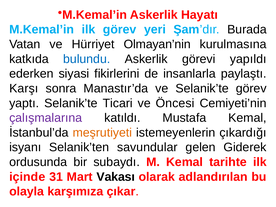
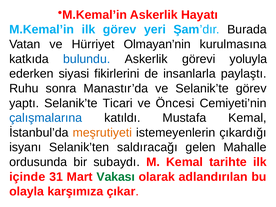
yapıldı: yapıldı -> yoluyla
Karşı: Karşı -> Ruhu
çalışmalarına colour: purple -> blue
savundular: savundular -> saldıracağı
Giderek: Giderek -> Mahalle
Vakası colour: black -> green
